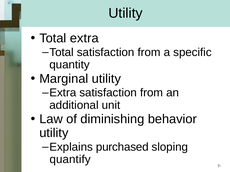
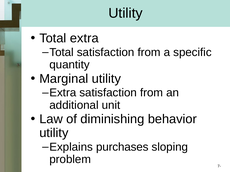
purchased: purchased -> purchases
quantify: quantify -> problem
